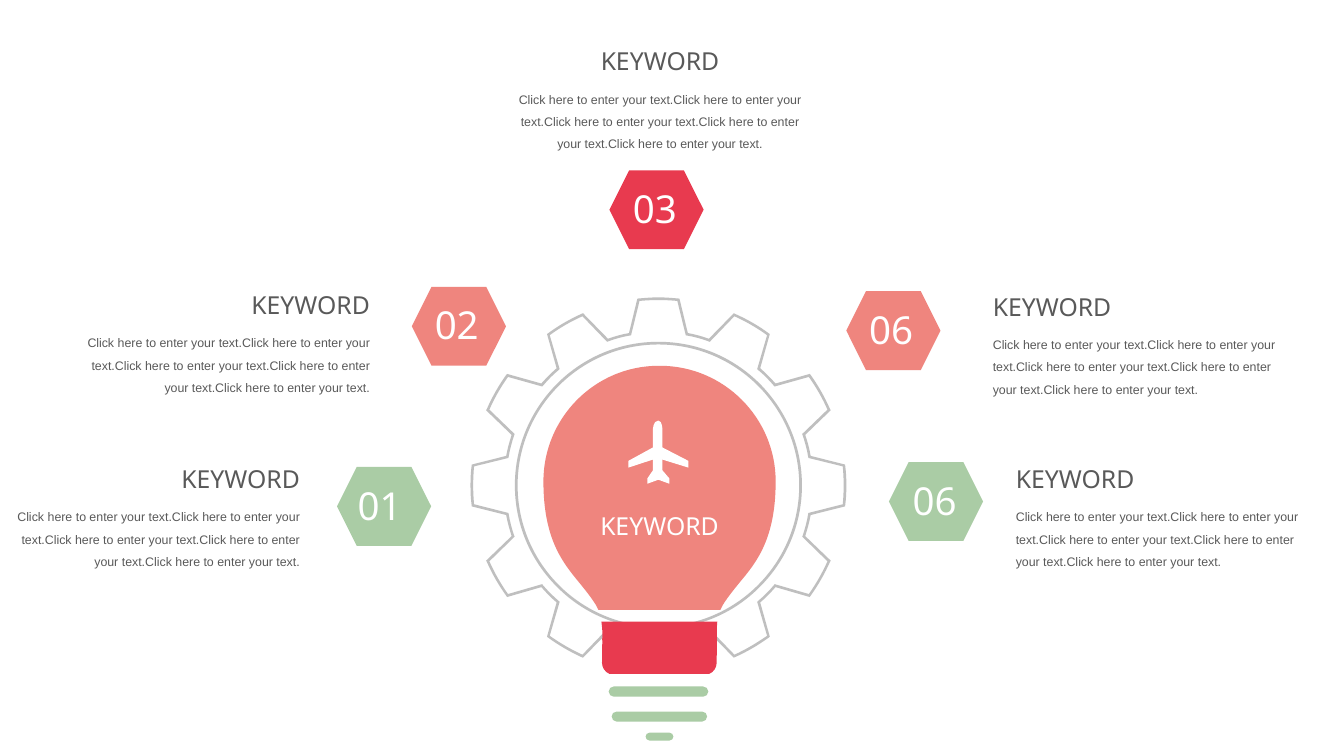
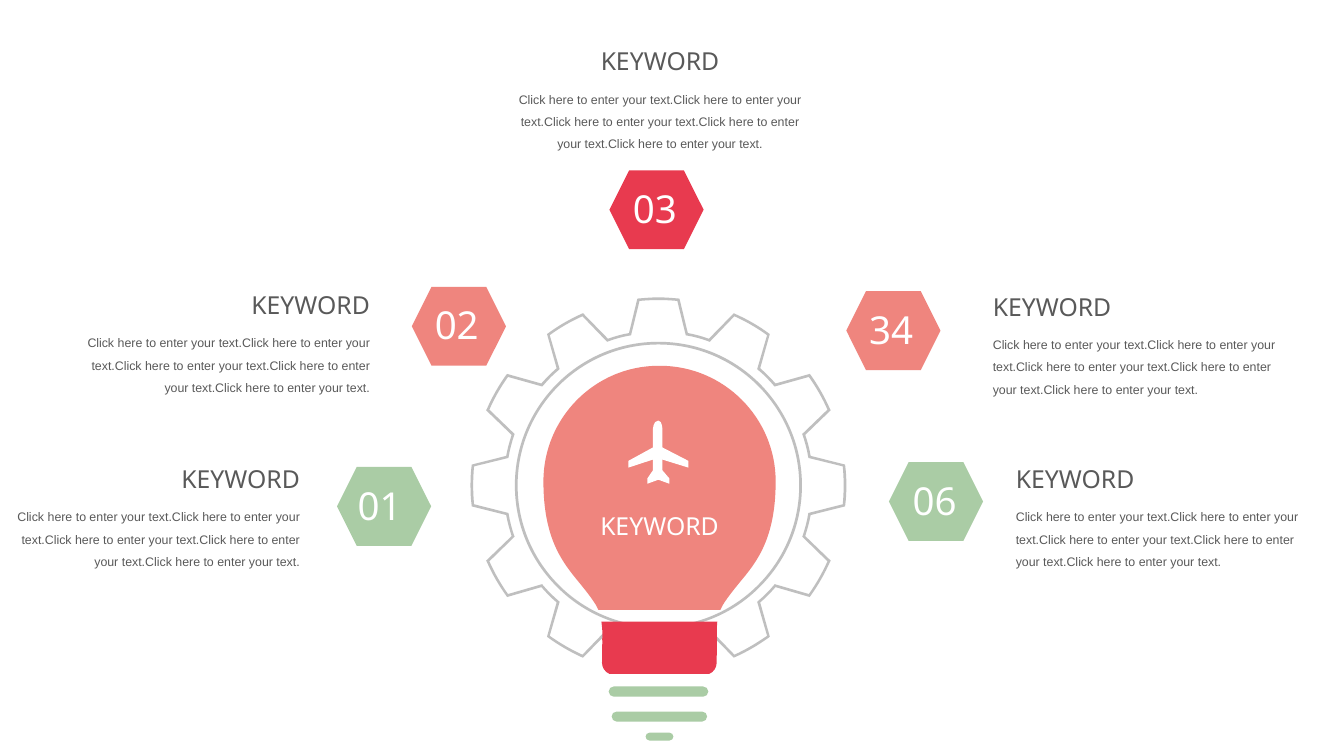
02 06: 06 -> 34
